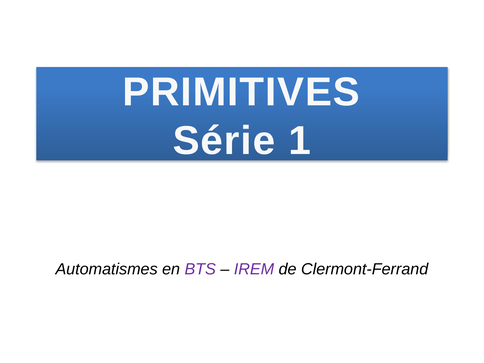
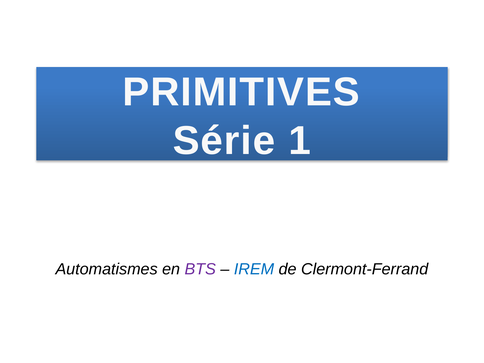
IREM colour: purple -> blue
